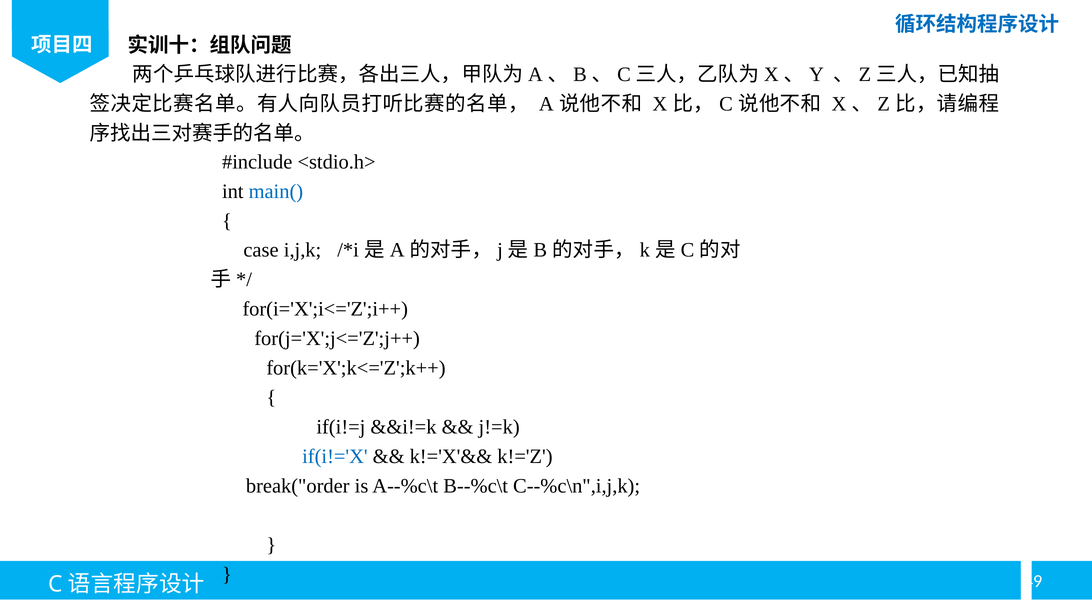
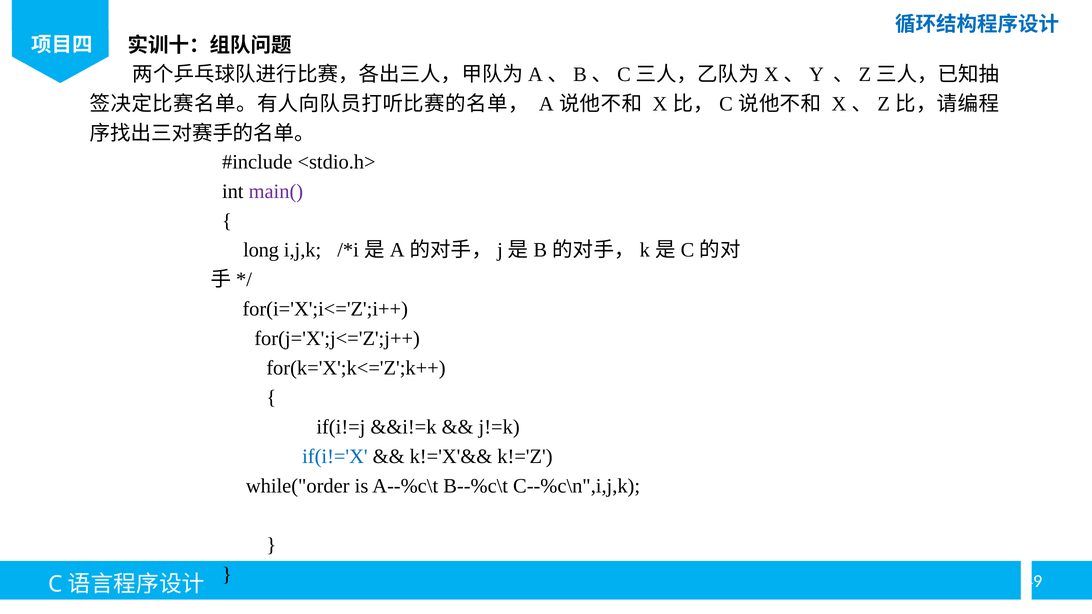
main( colour: blue -> purple
case: case -> long
break("order: break("order -> while("order
